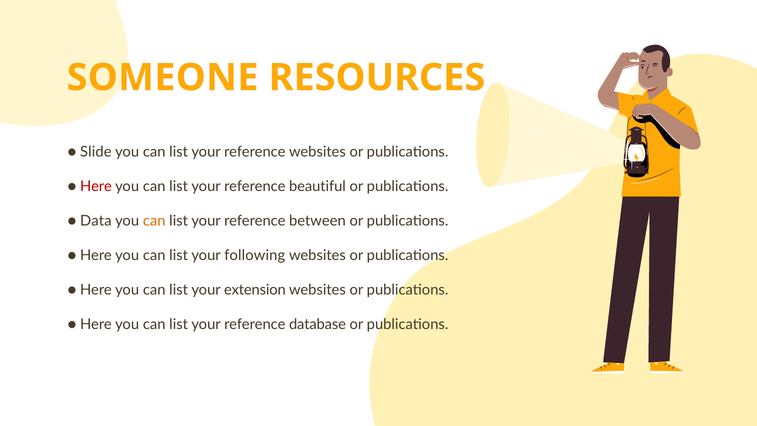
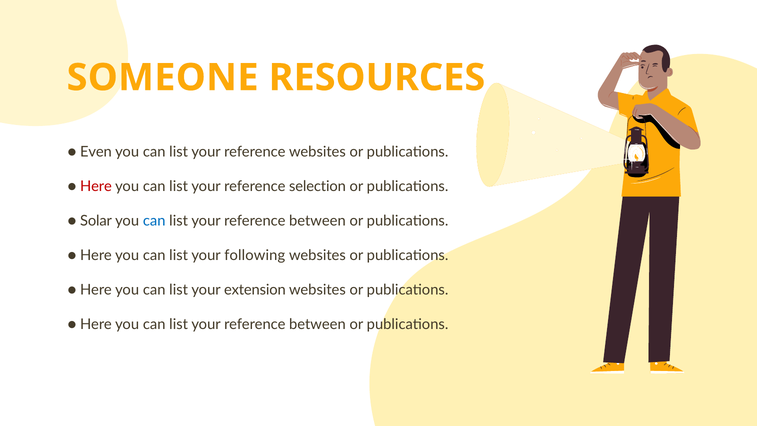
Slide: Slide -> Even
beautiful: beautiful -> selection
Data: Data -> Solar
can at (154, 221) colour: orange -> blue
database at (317, 324): database -> between
